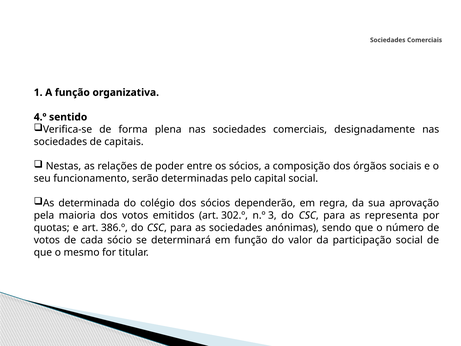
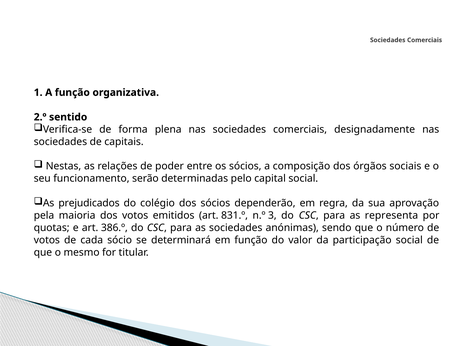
4.º: 4.º -> 2.º
determinada: determinada -> prejudicados
302.º: 302.º -> 831.º
